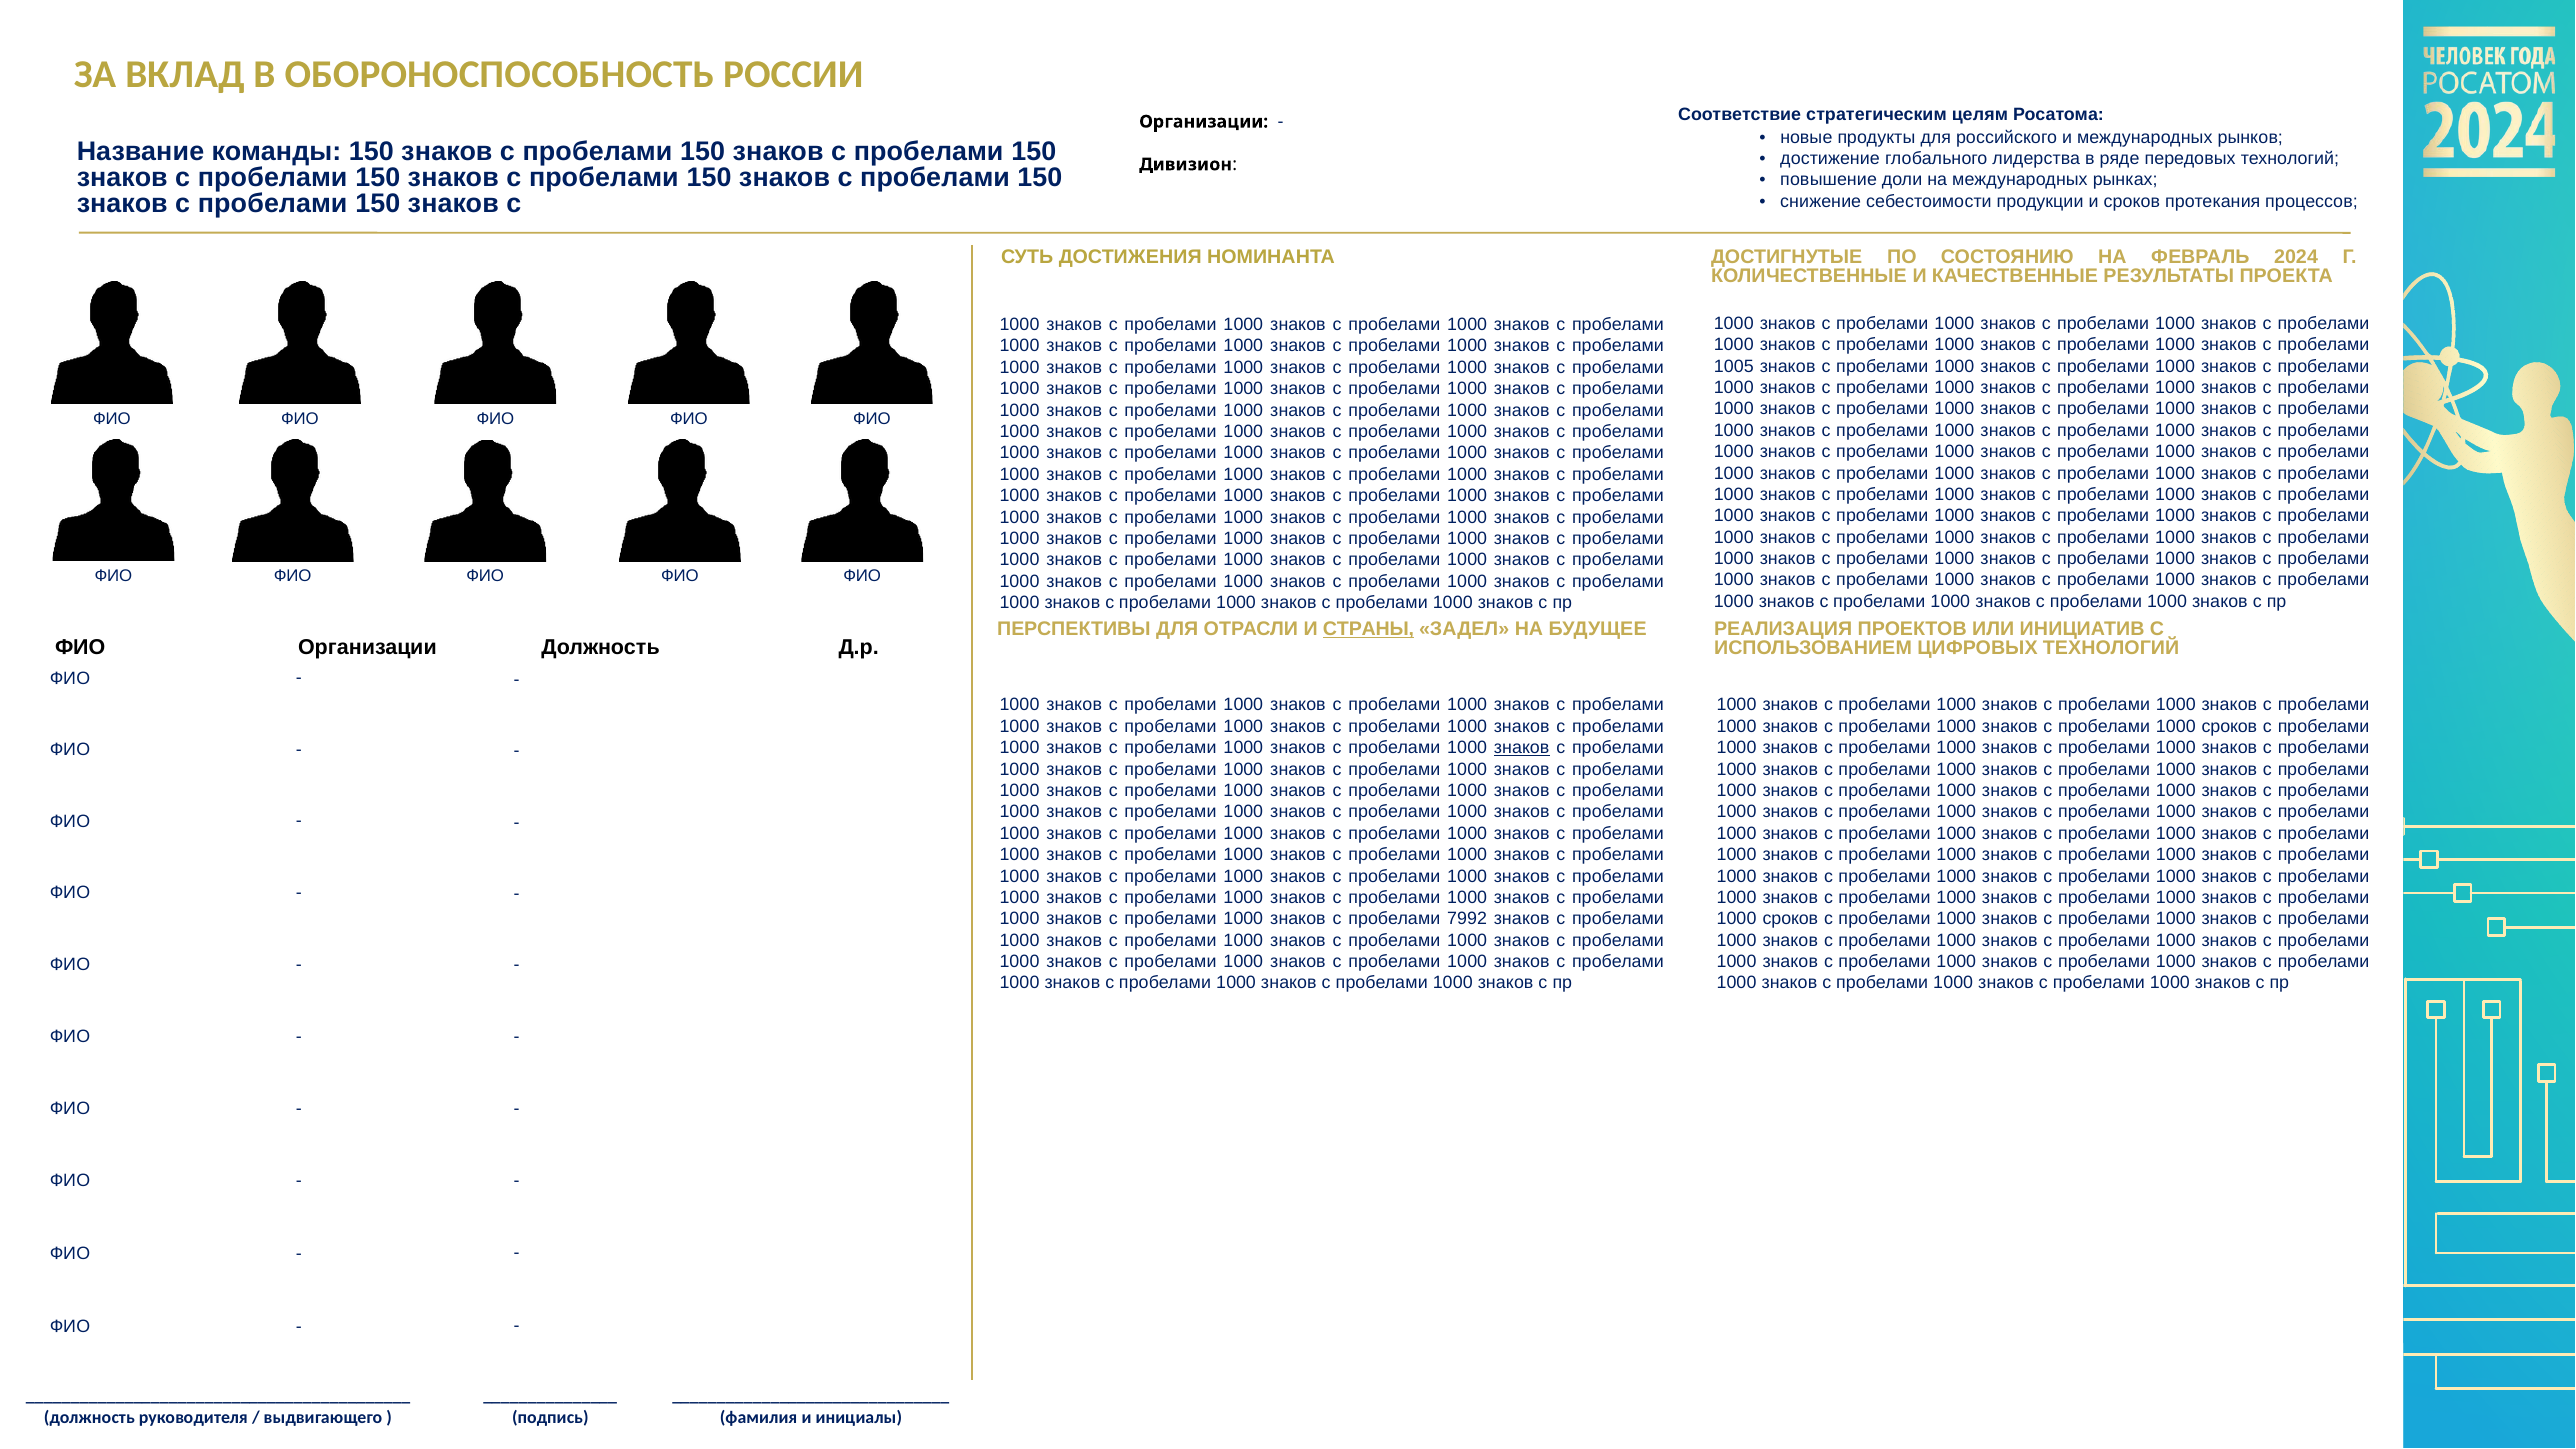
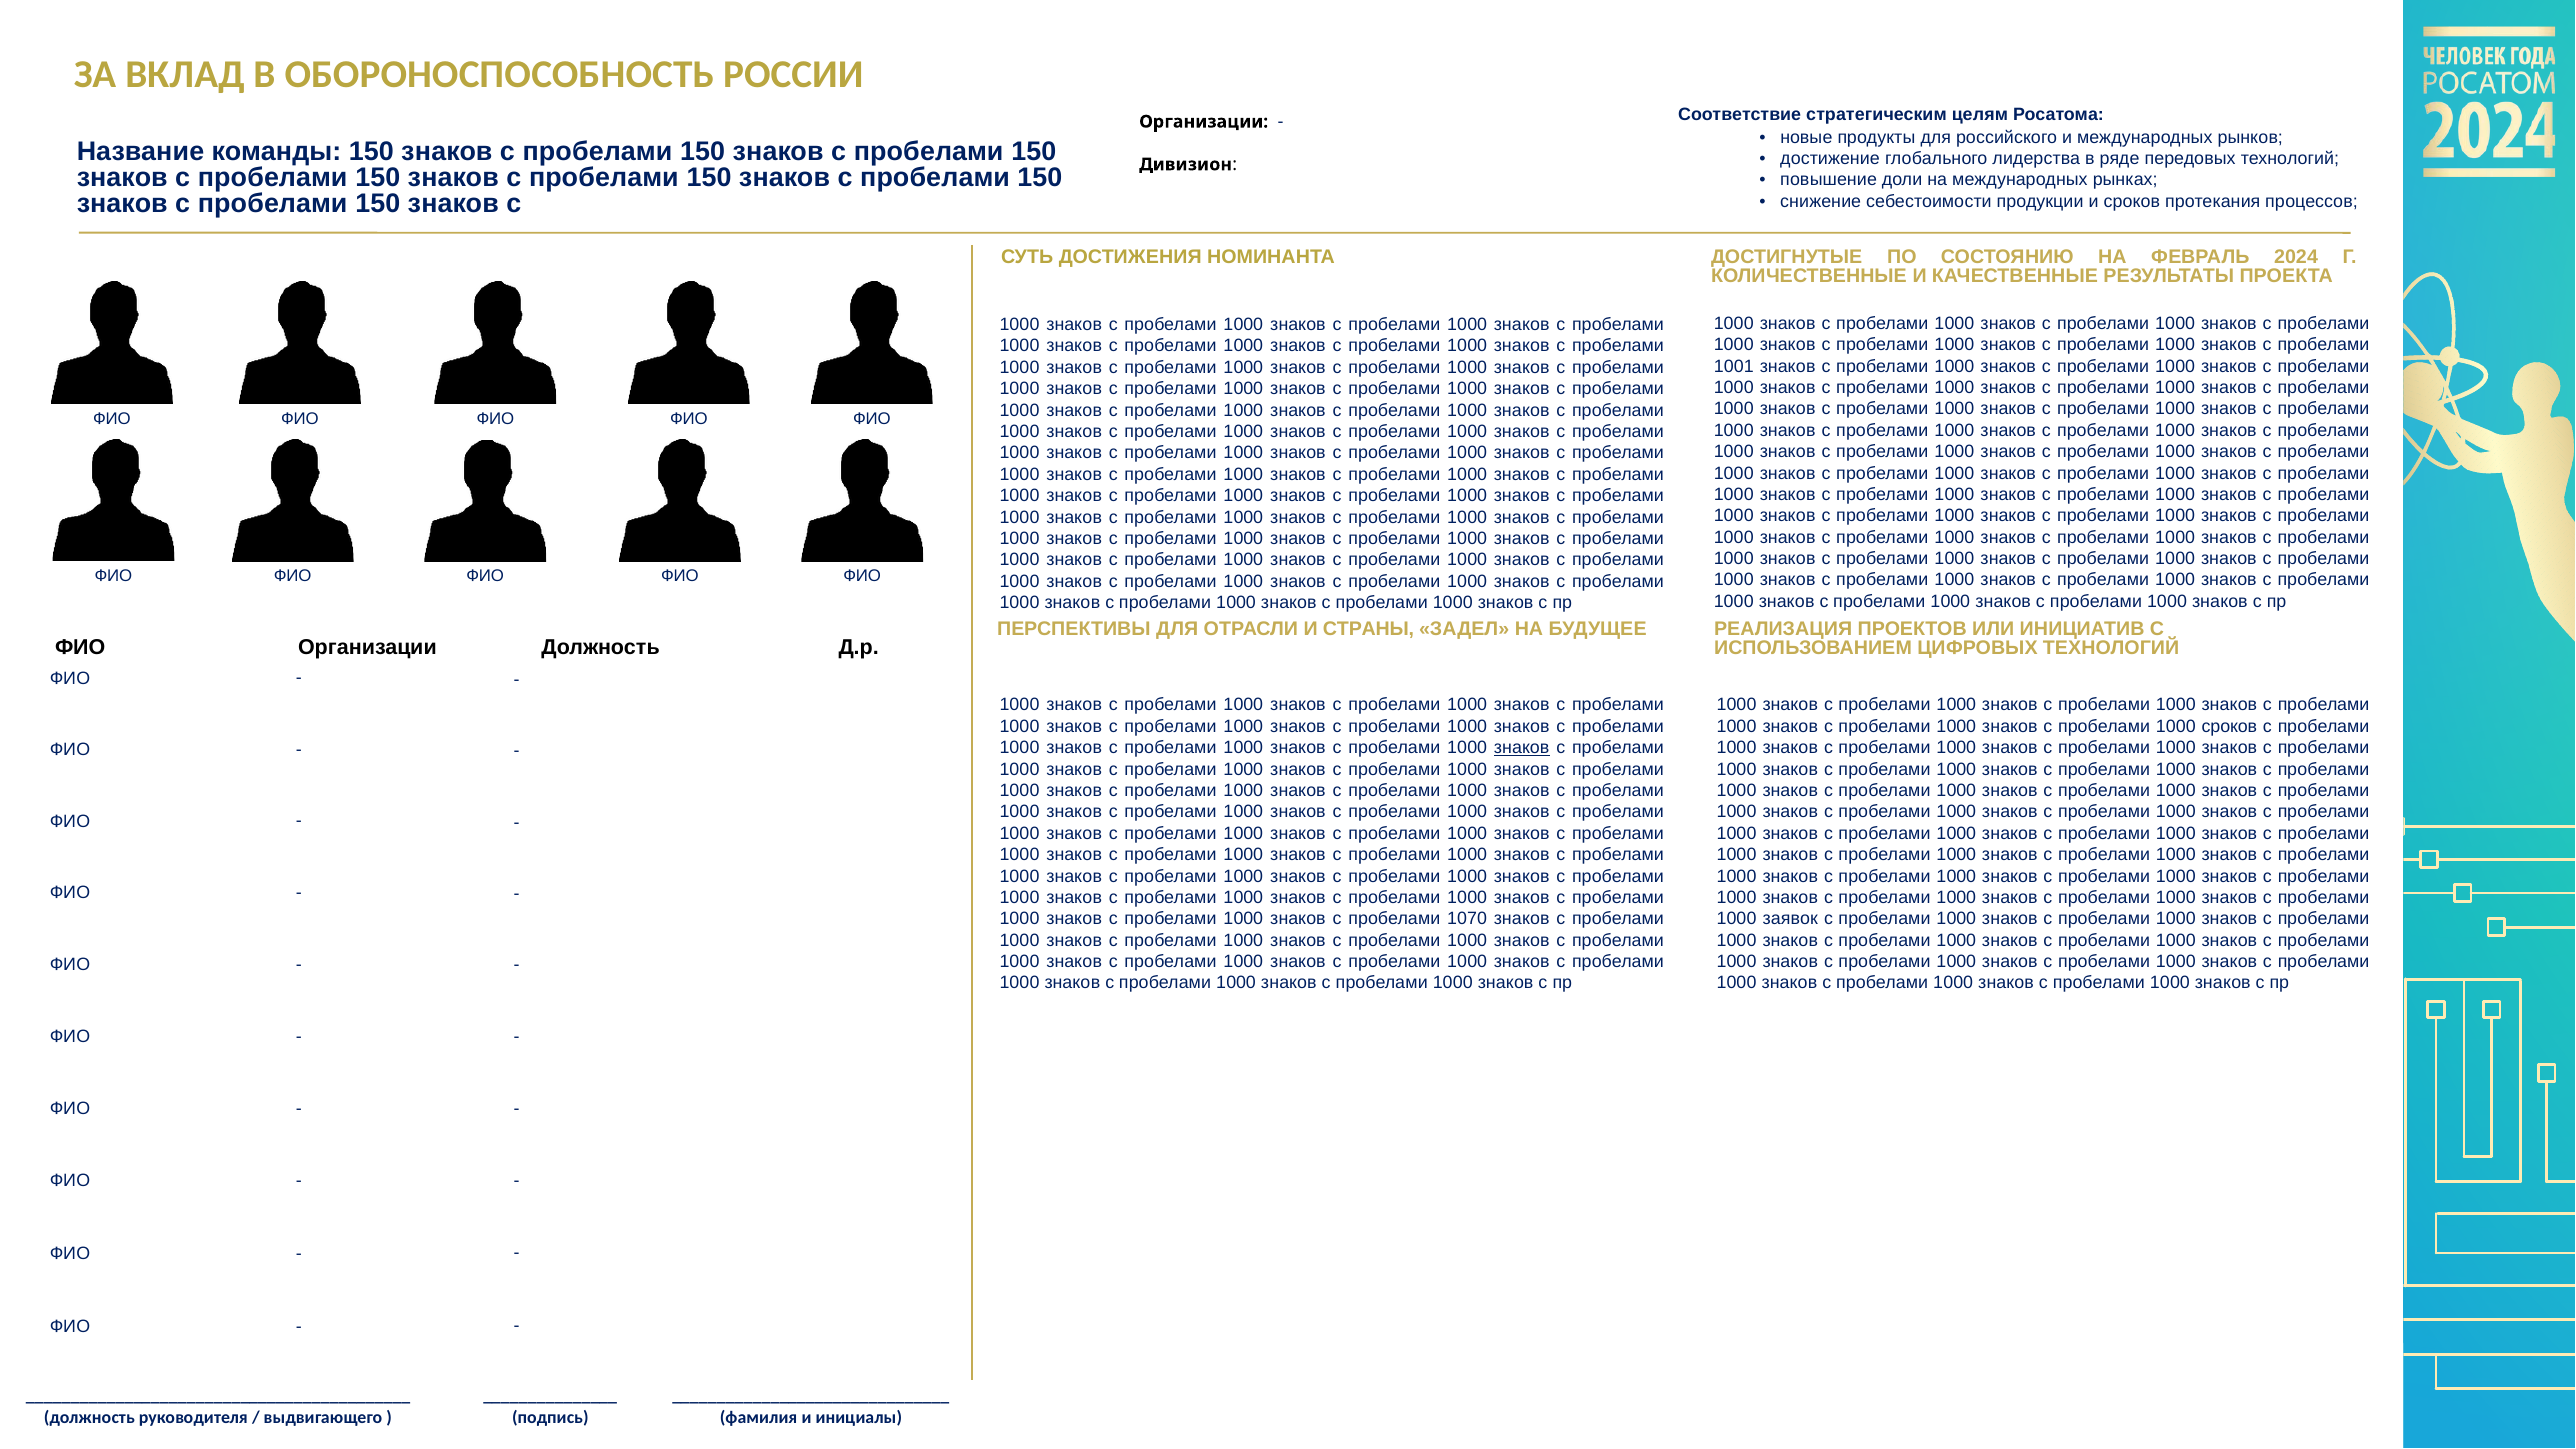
1005: 1005 -> 1001
СТРАНЫ underline: present -> none
7992: 7992 -> 1070
сроков at (1790, 919): сроков -> заявок
